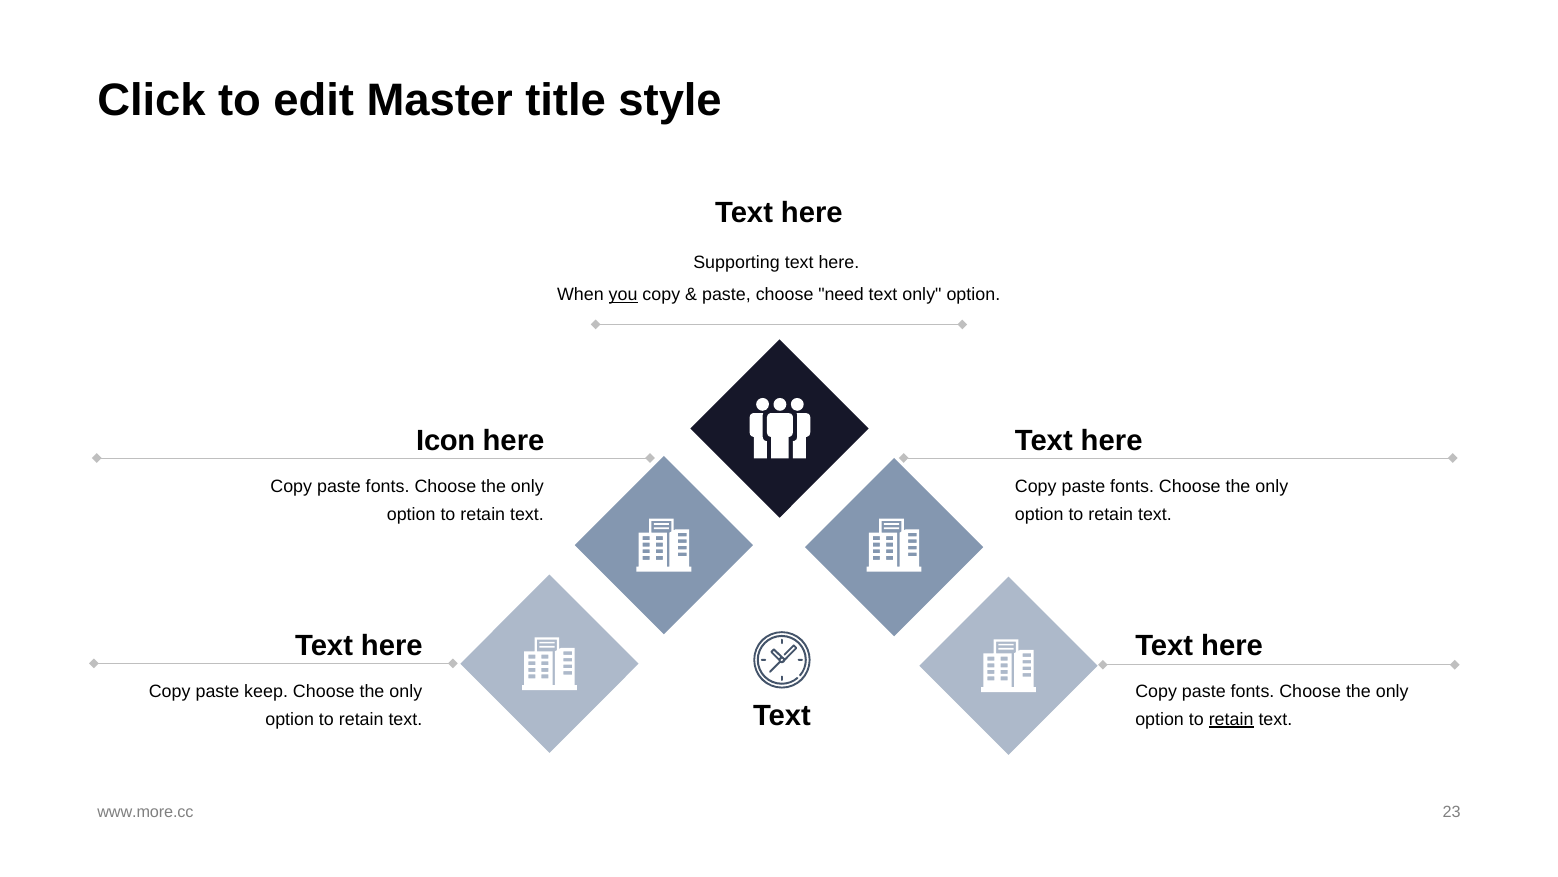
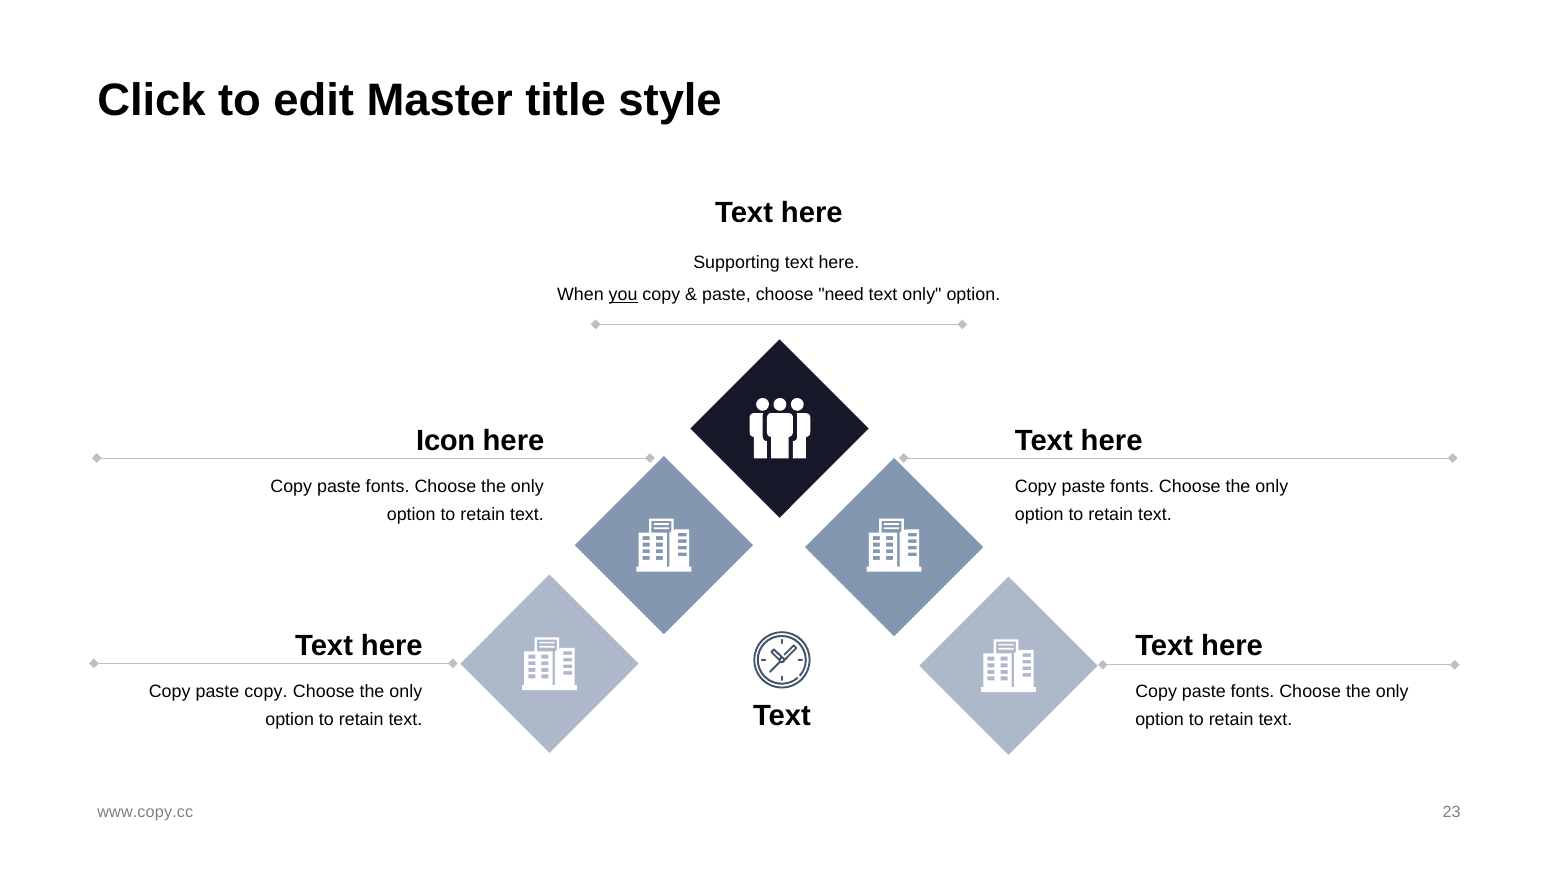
paste keep: keep -> copy
retain at (1231, 719) underline: present -> none
www.more.cc: www.more.cc -> www.copy.cc
